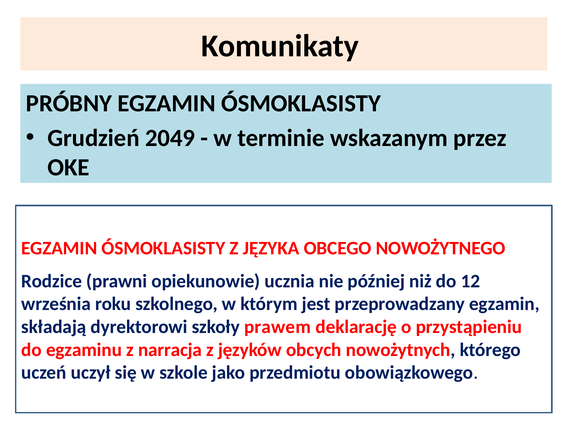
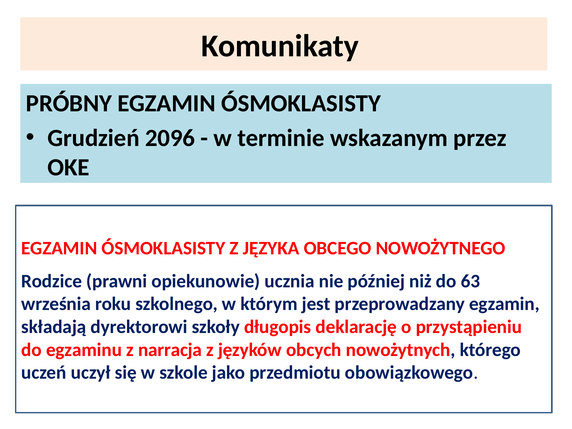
2049: 2049 -> 2096
12: 12 -> 63
prawem: prawem -> długopis
